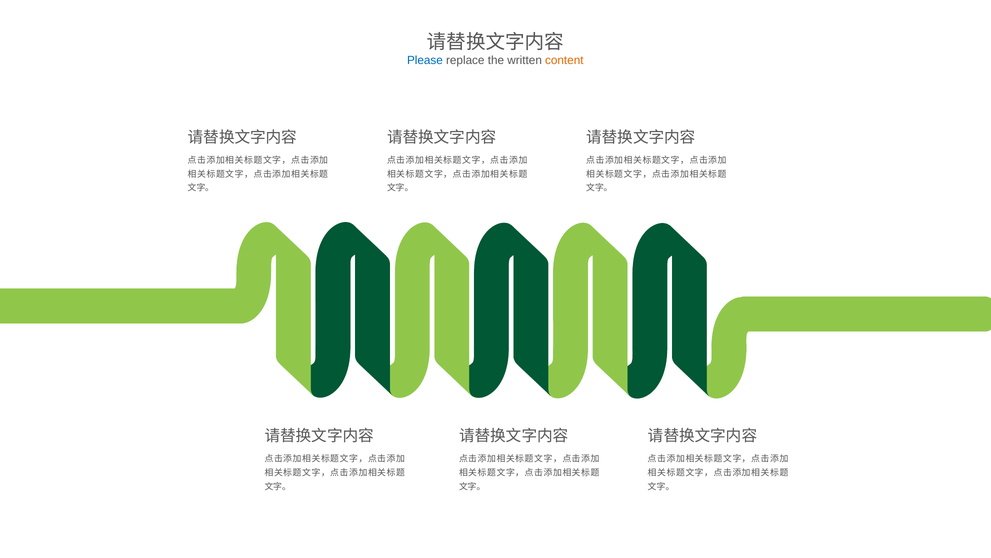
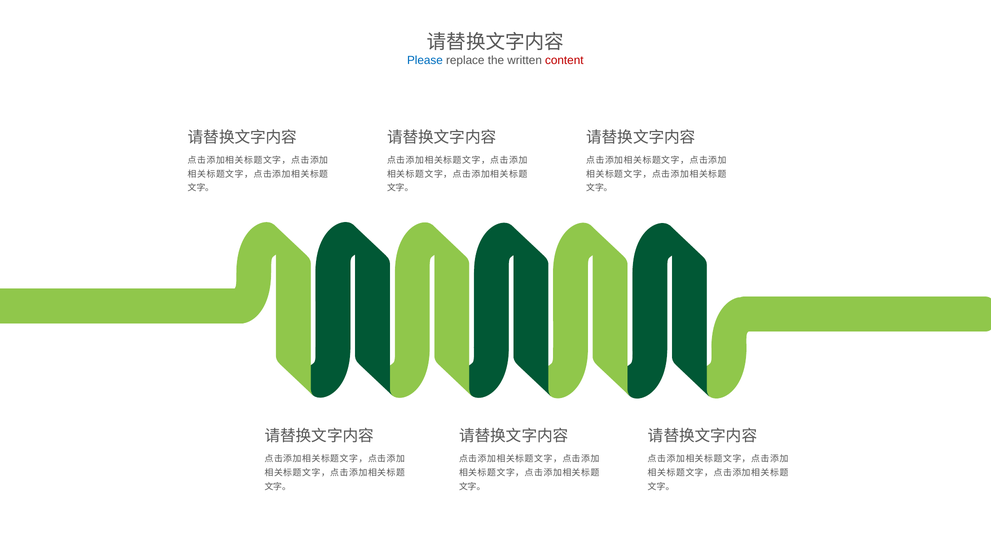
content colour: orange -> red
